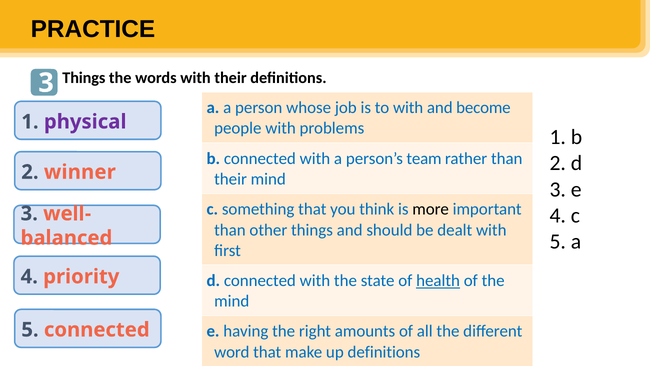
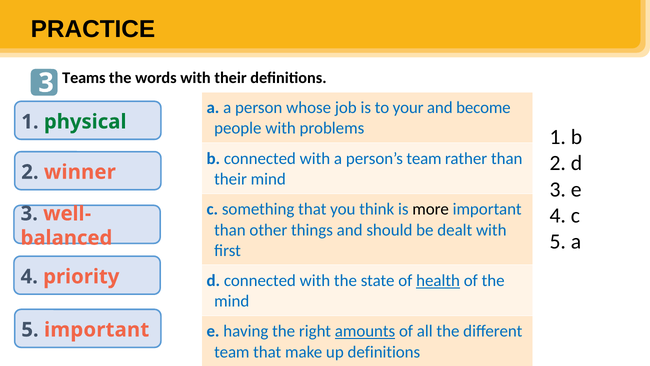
Things at (84, 78): Things -> Teams
to with: with -> your
physical colour: purple -> green
amounts underline: none -> present
5 connected: connected -> important
word at (232, 352): word -> team
